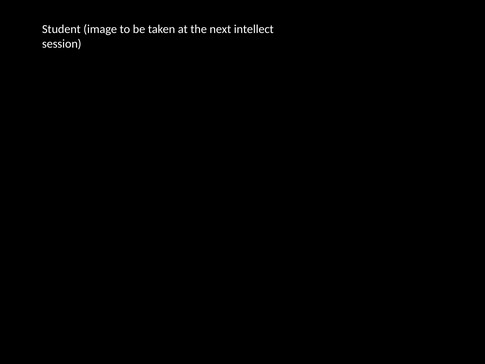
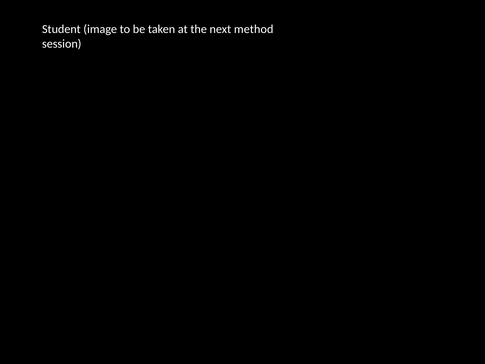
intellect: intellect -> method
